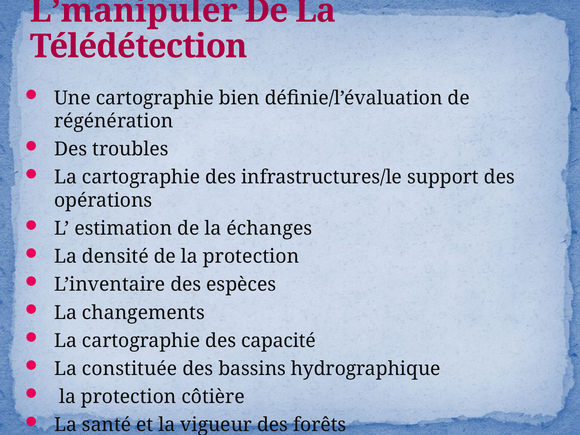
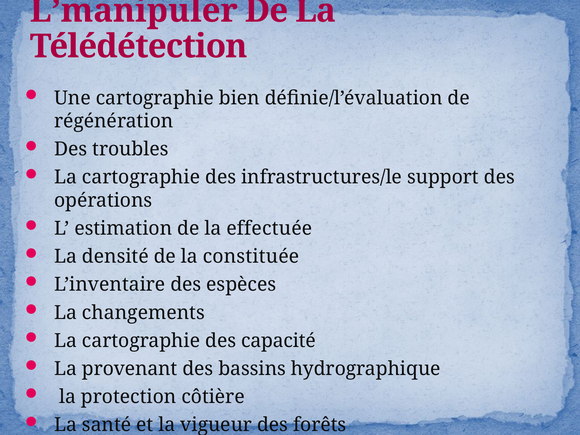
échanges: échanges -> effectuée
de la protection: protection -> constituée
constituée: constituée -> provenant
